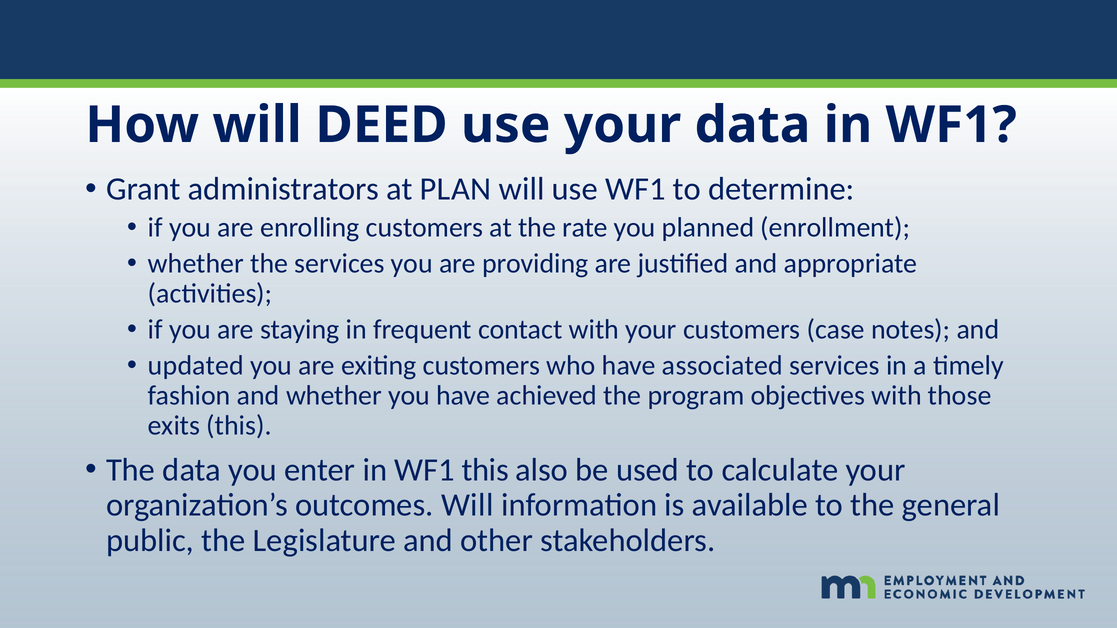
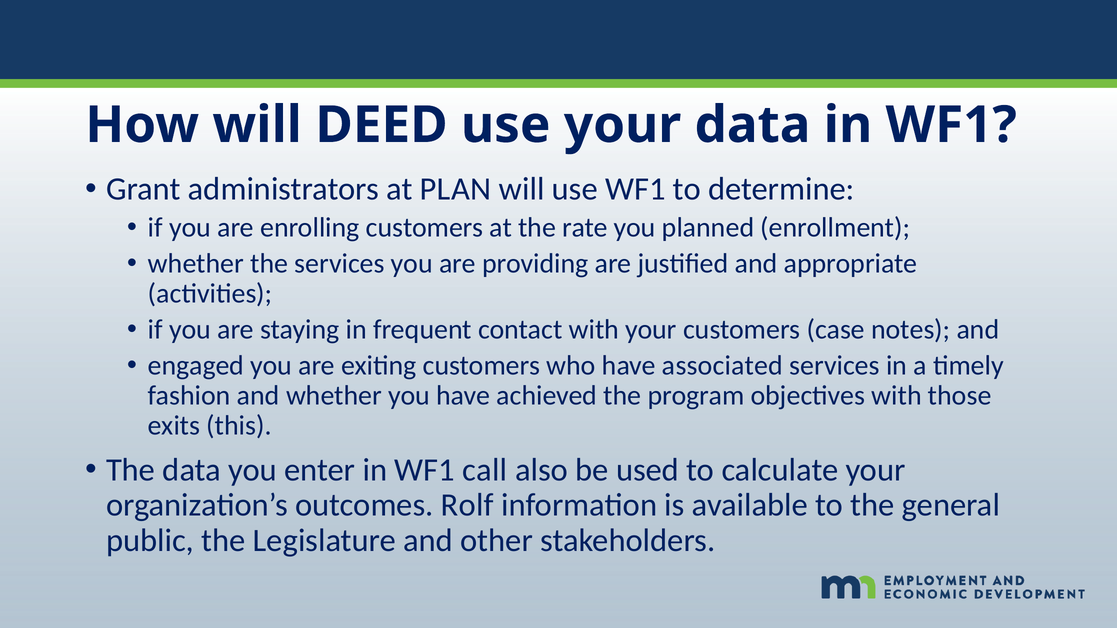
updated: updated -> engaged
WF1 this: this -> call
outcomes Will: Will -> Rolf
